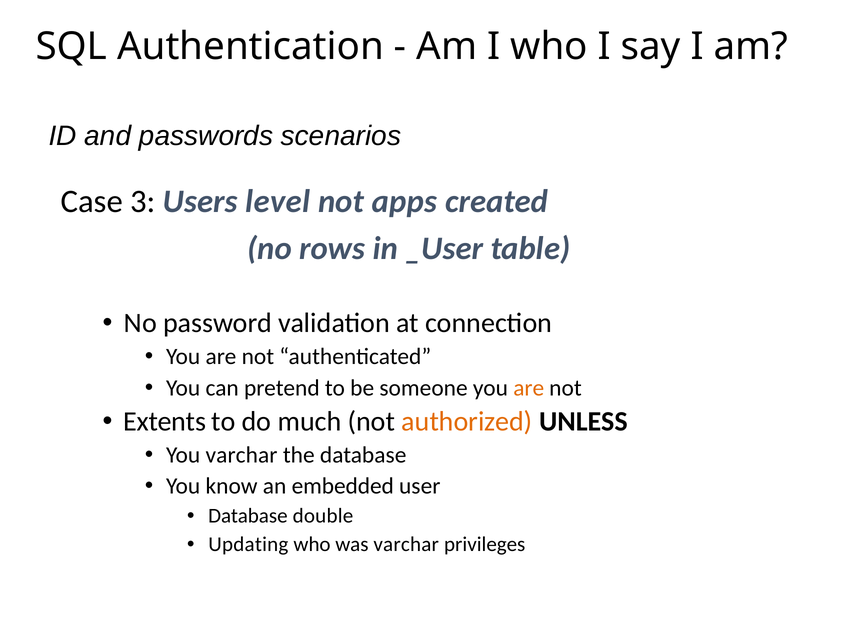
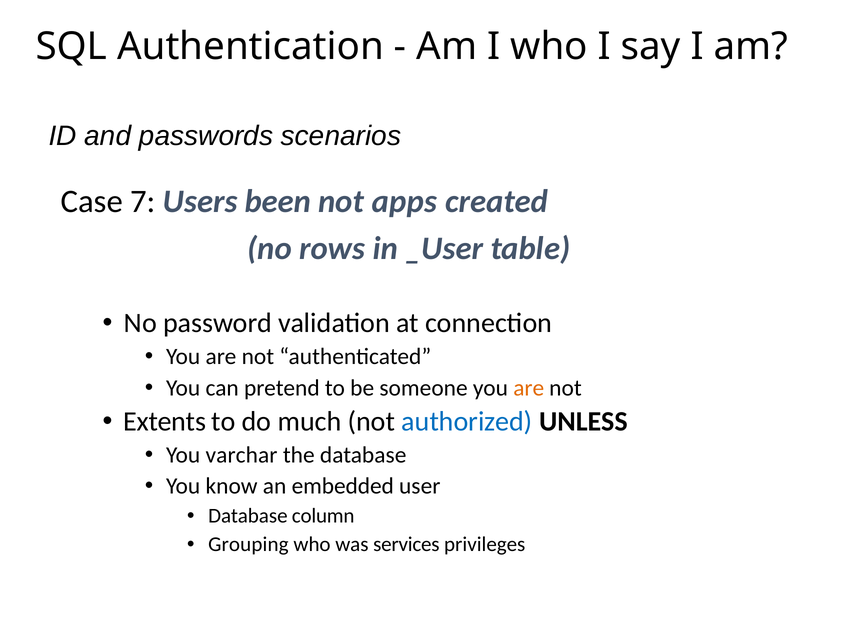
3: 3 -> 7
level: level -> been
authorized colour: orange -> blue
double: double -> column
Updating: Updating -> Grouping
was varchar: varchar -> services
